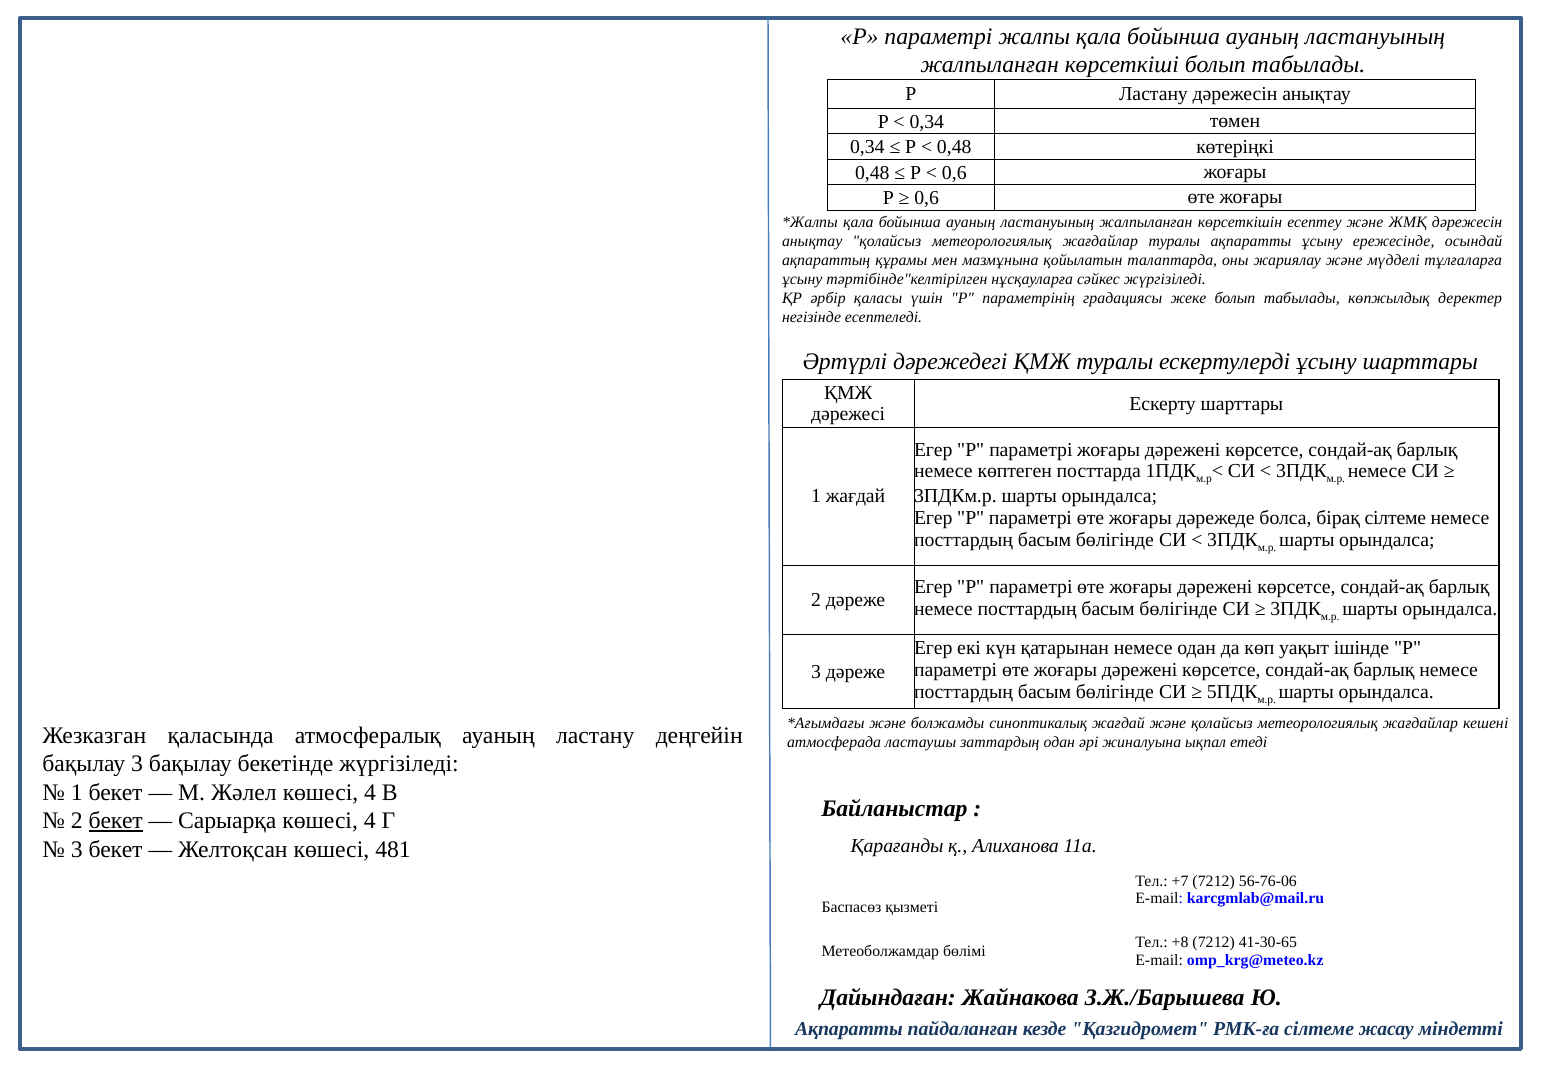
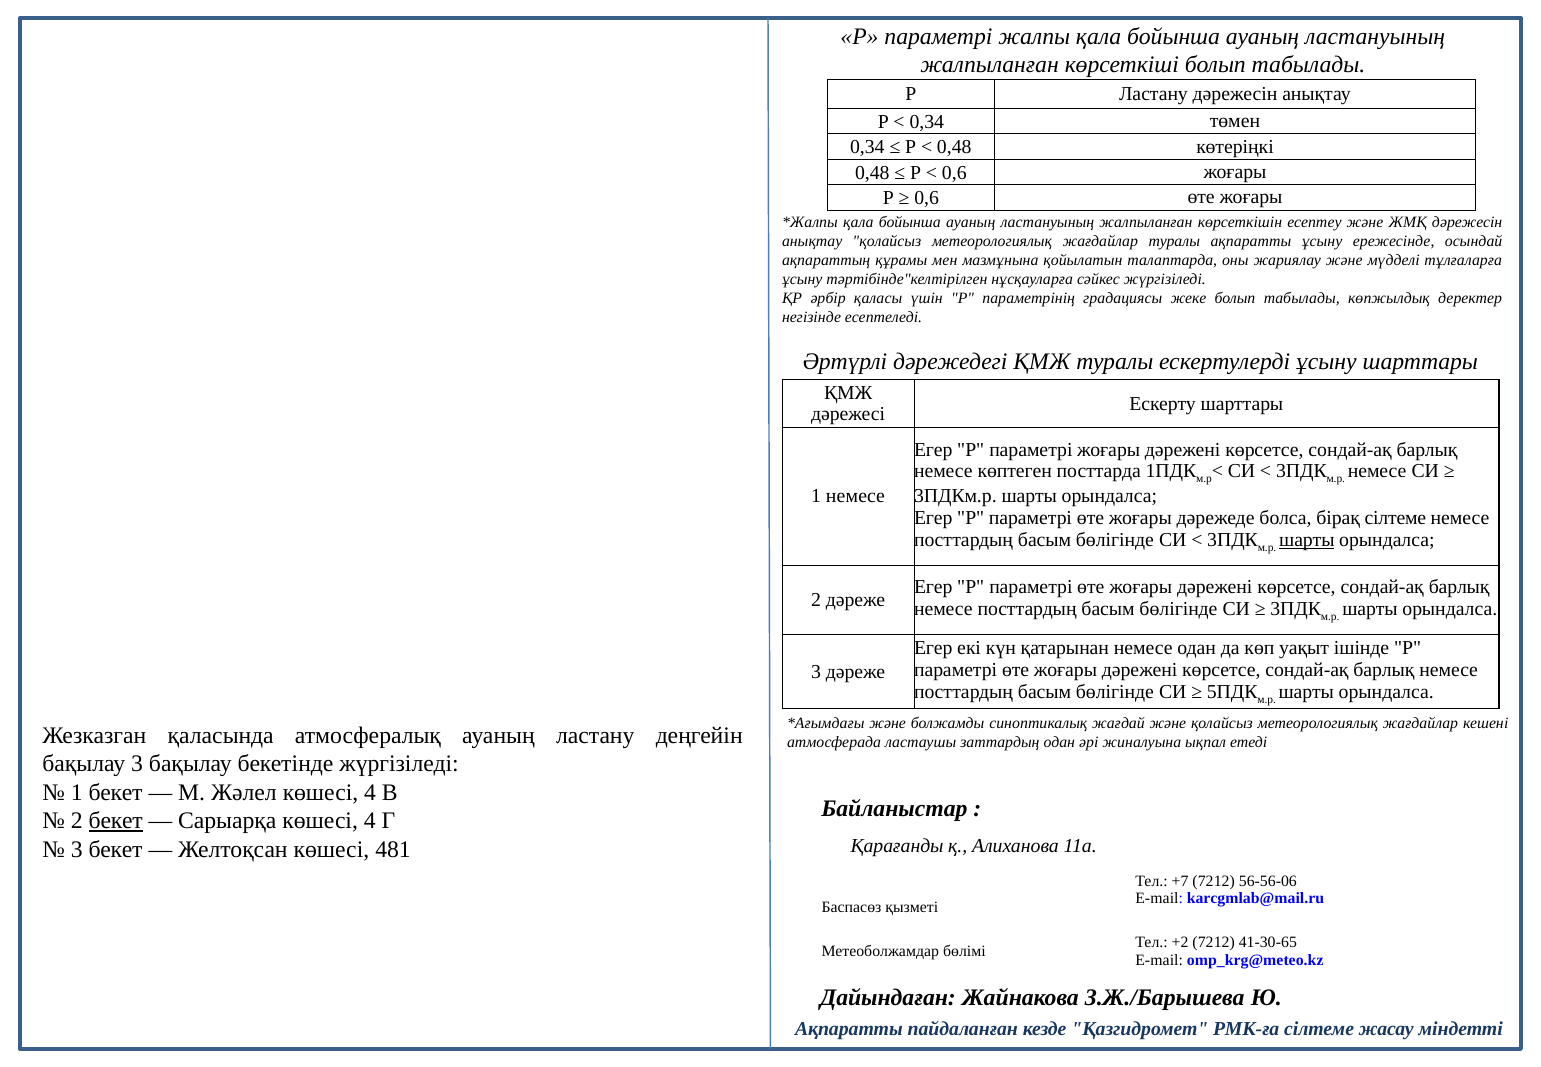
1 жағдай: жағдай -> немесе
шарты at (1307, 540) underline: none -> present
56-76-06: 56-76-06 -> 56-56-06
+8: +8 -> +2
